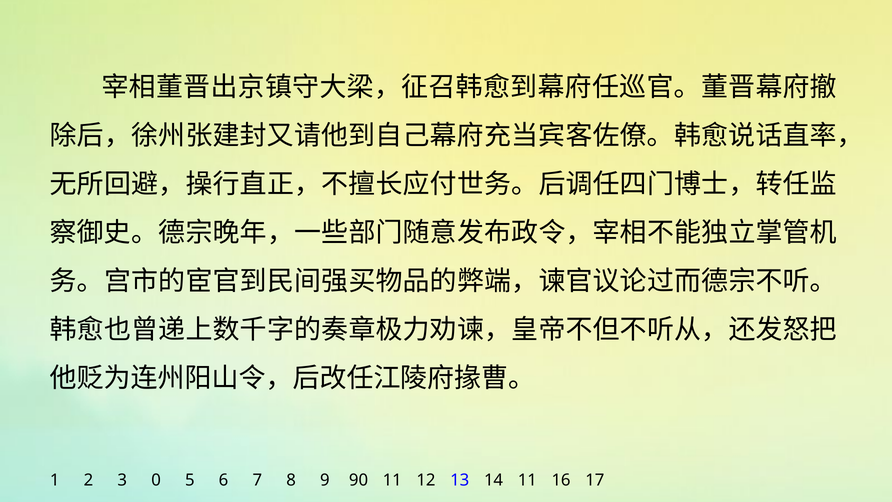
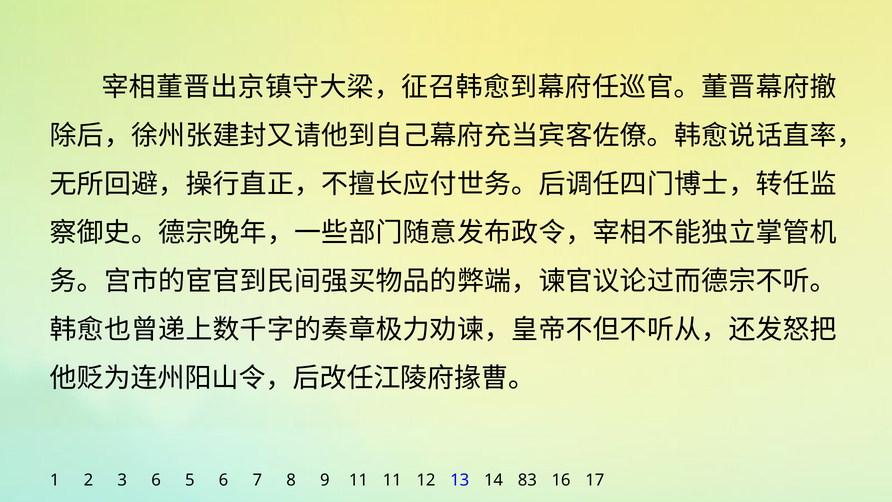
3 0: 0 -> 6
9 90: 90 -> 11
14 11: 11 -> 83
